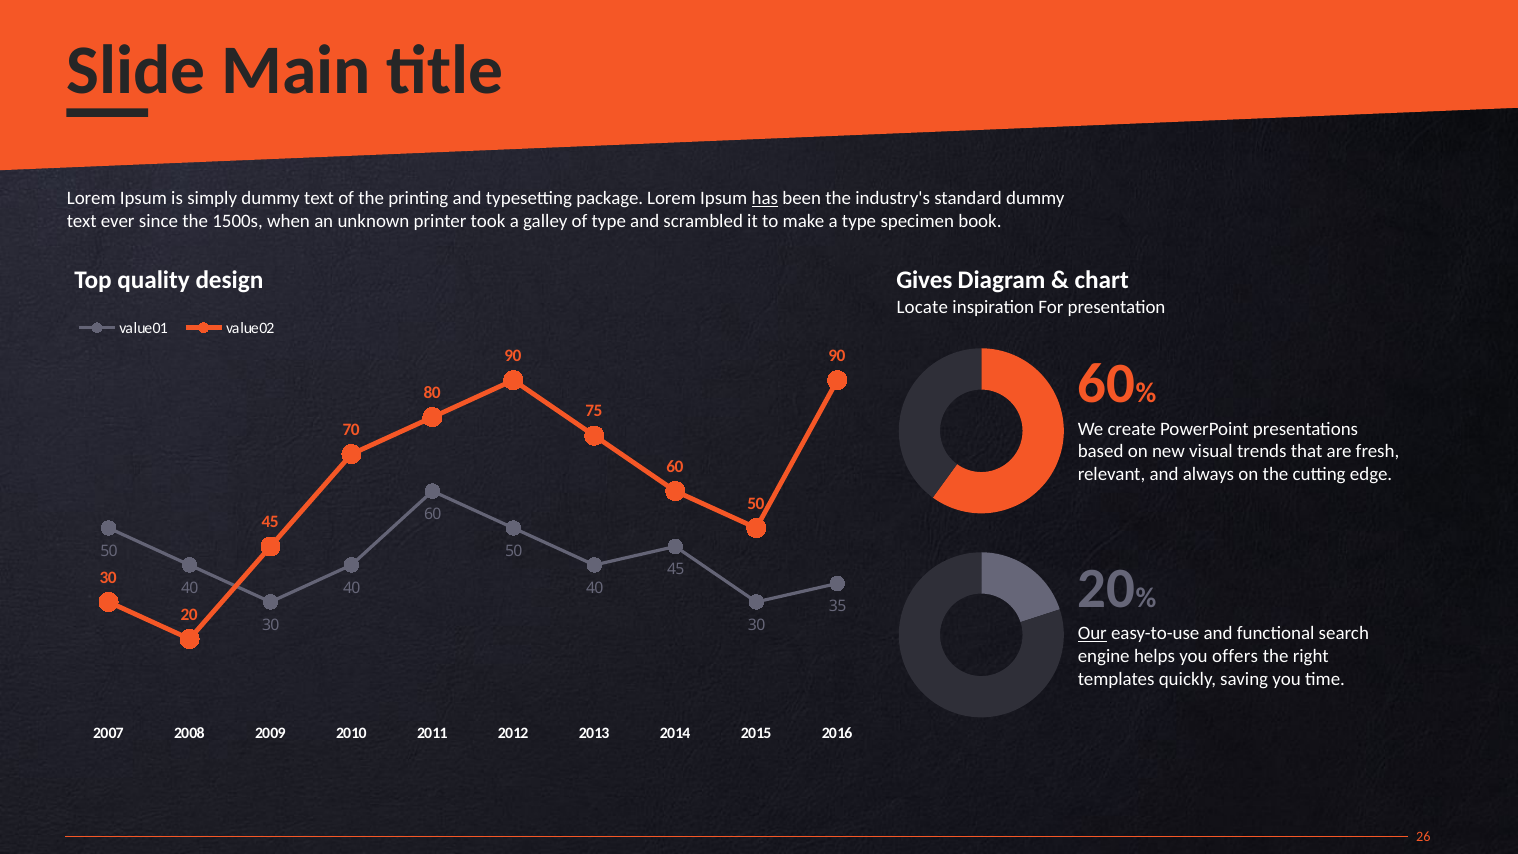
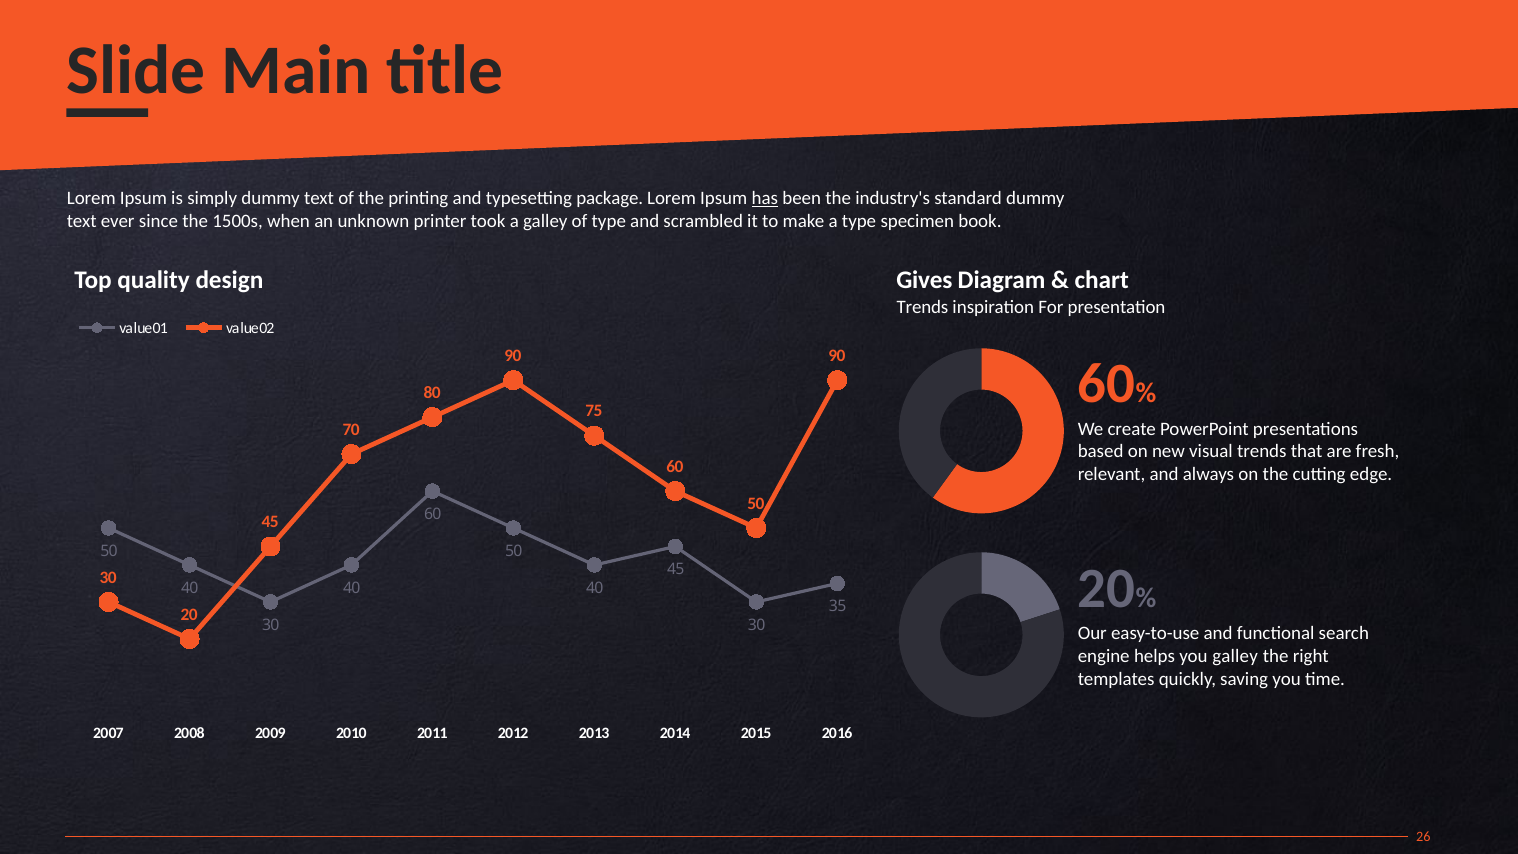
Locate at (922, 307): Locate -> Trends
Our underline: present -> none
you offers: offers -> galley
